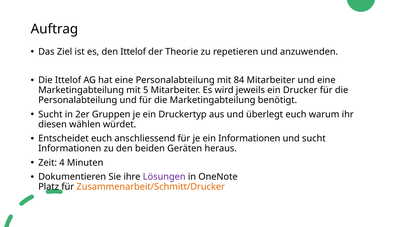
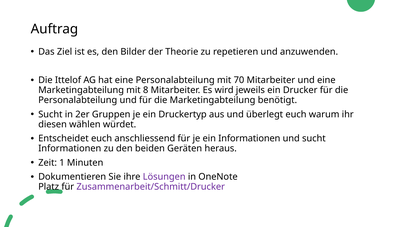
den Ittelof: Ittelof -> Bilder
84: 84 -> 70
5: 5 -> 8
4: 4 -> 1
Zusammenarbeit/Schmitt/Drucker colour: orange -> purple
